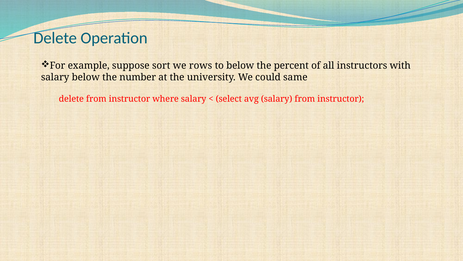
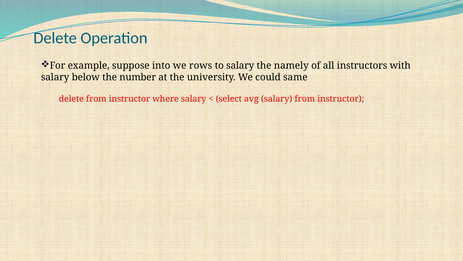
sort: sort -> into
to below: below -> salary
percent: percent -> namely
